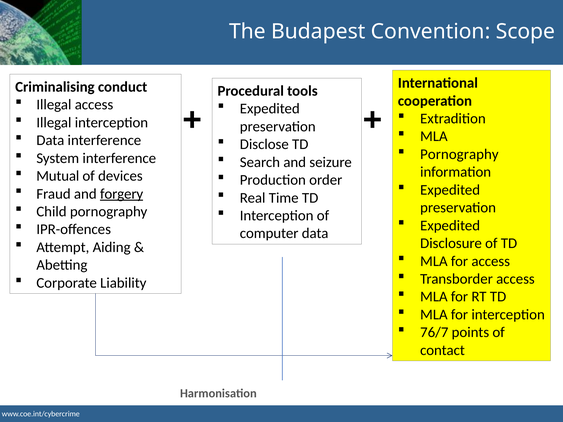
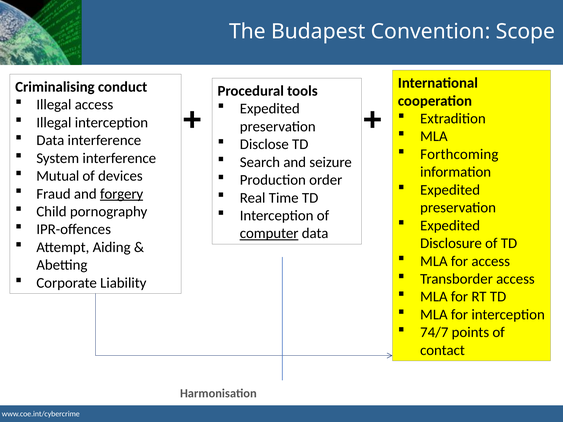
Pornography at (459, 154): Pornography -> Forthcoming
computer underline: none -> present
76/7: 76/7 -> 74/7
